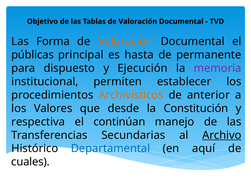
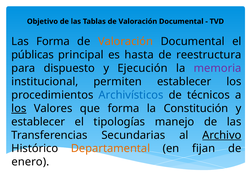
permanente: permanente -> reestructura
Archivísticos colour: orange -> blue
anterior: anterior -> técnicos
los at (19, 109) underline: none -> present
que desde: desde -> forma
respectiva at (38, 122): respectiva -> establecer
continúan: continúan -> tipologías
Departamental colour: blue -> orange
aquí: aquí -> fijan
cuales: cuales -> enero
